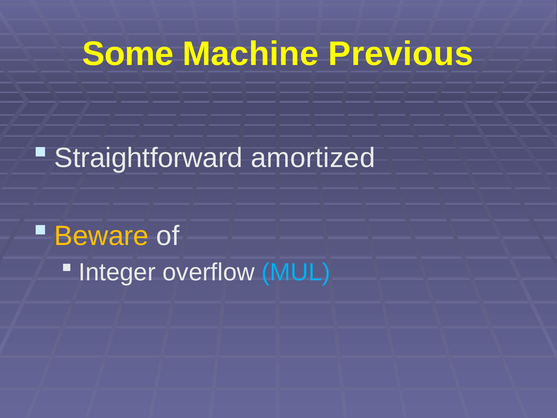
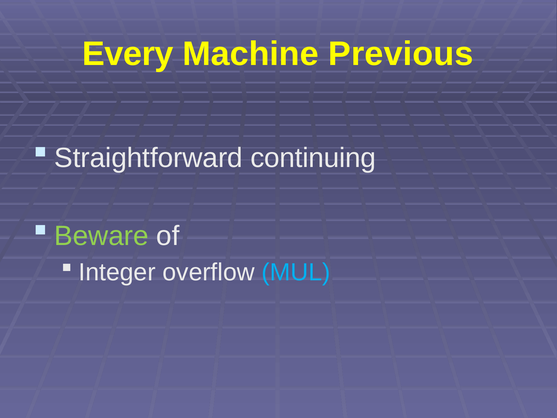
Some: Some -> Every
amortized: amortized -> continuing
Beware colour: yellow -> light green
